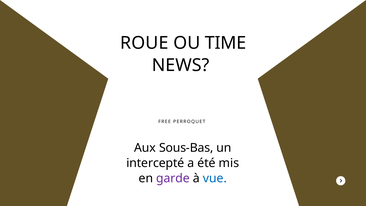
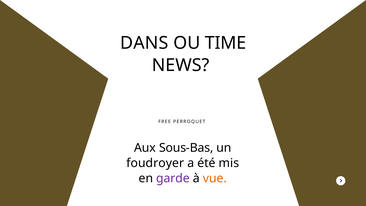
ROUE: ROUE -> DANS
intercepté: intercepté -> foudroyer
vue colour: blue -> orange
